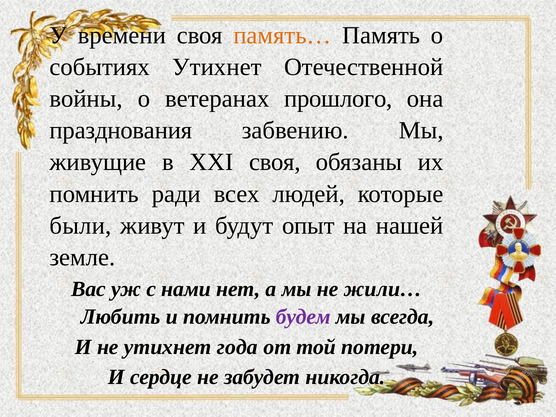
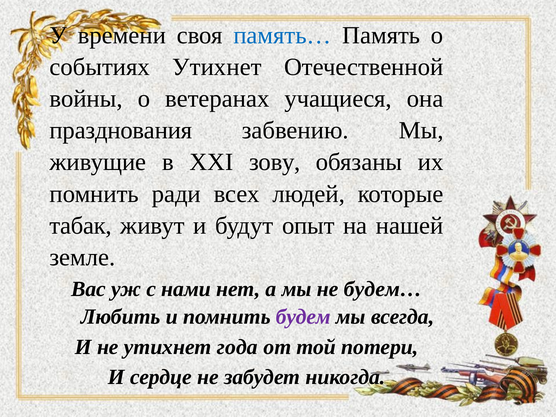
память… colour: orange -> blue
прошлого: прошлого -> учащиеся
XXI своя: своя -> зову
были: были -> табак
жили…: жили… -> будем…
